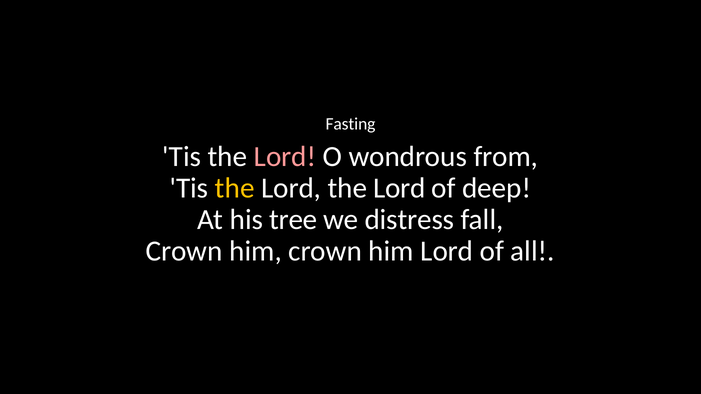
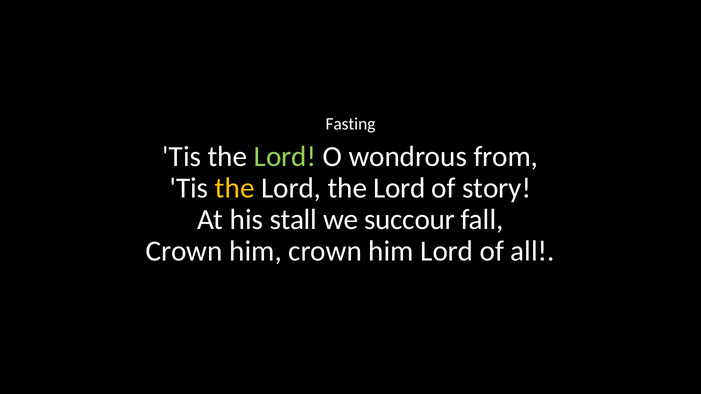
Lord at (285, 157) colour: pink -> light green
deep: deep -> story
tree: tree -> stall
distress: distress -> succour
